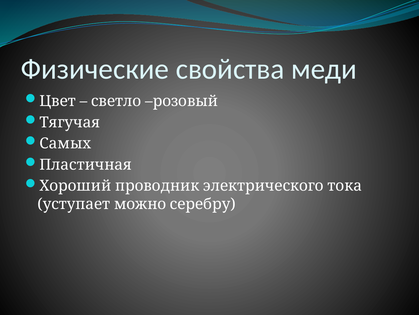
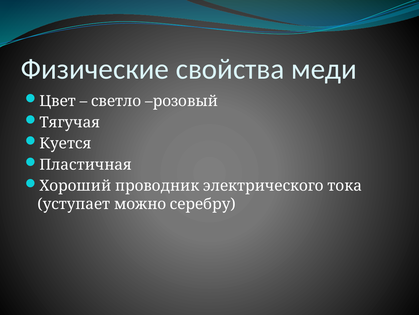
Самых: Самых -> Куется
